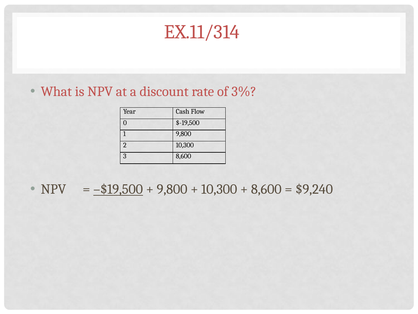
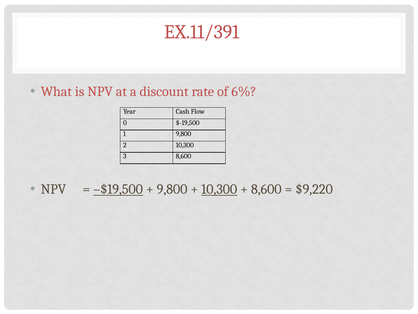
EX.11/314: EX.11/314 -> EX.11/391
3%: 3% -> 6%
10,300 at (219, 189) underline: none -> present
$9,240: $9,240 -> $9,220
